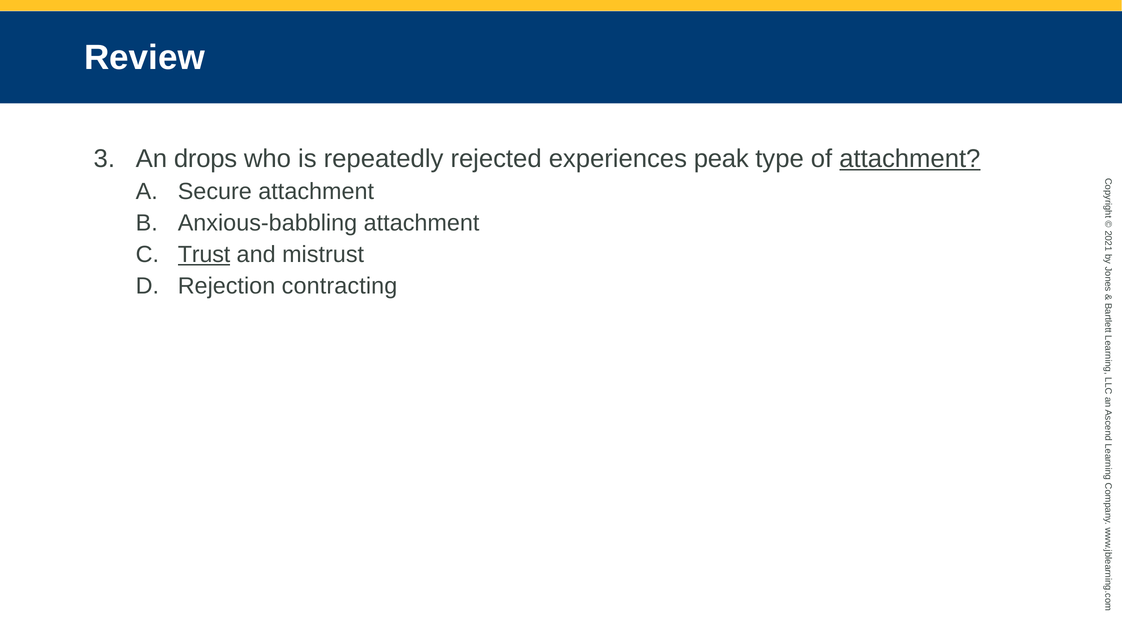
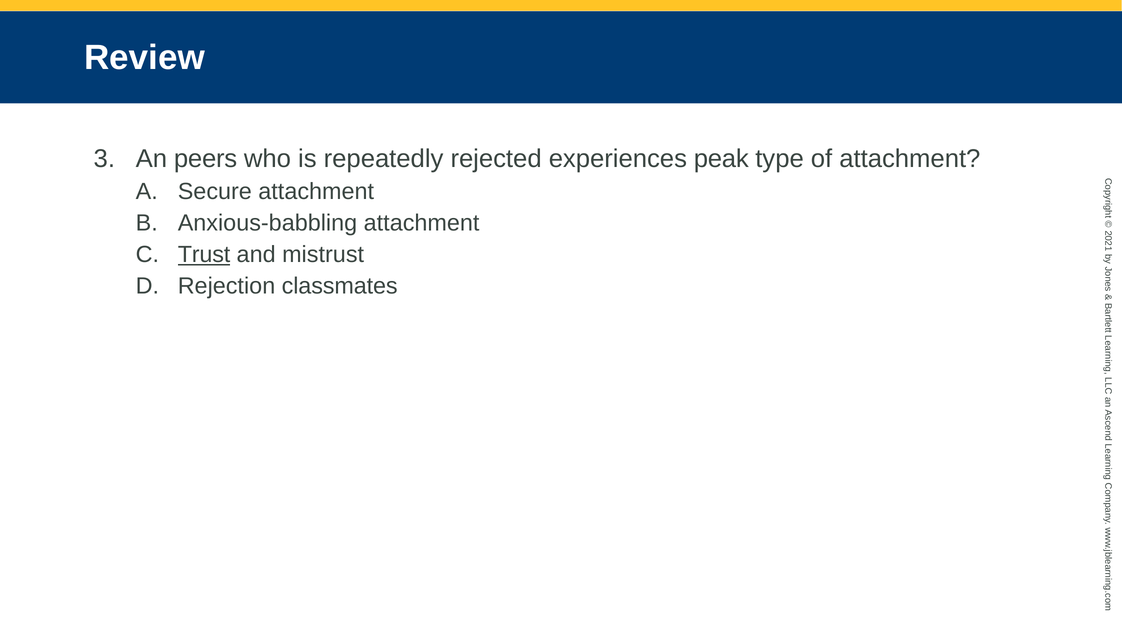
drops: drops -> peers
attachment at (910, 159) underline: present -> none
contracting: contracting -> classmates
